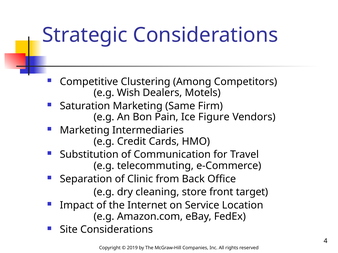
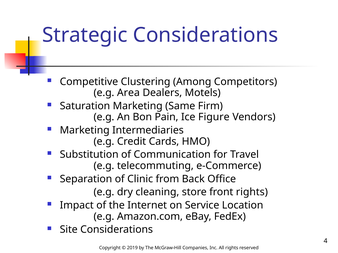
Wish: Wish -> Area
front target: target -> rights
